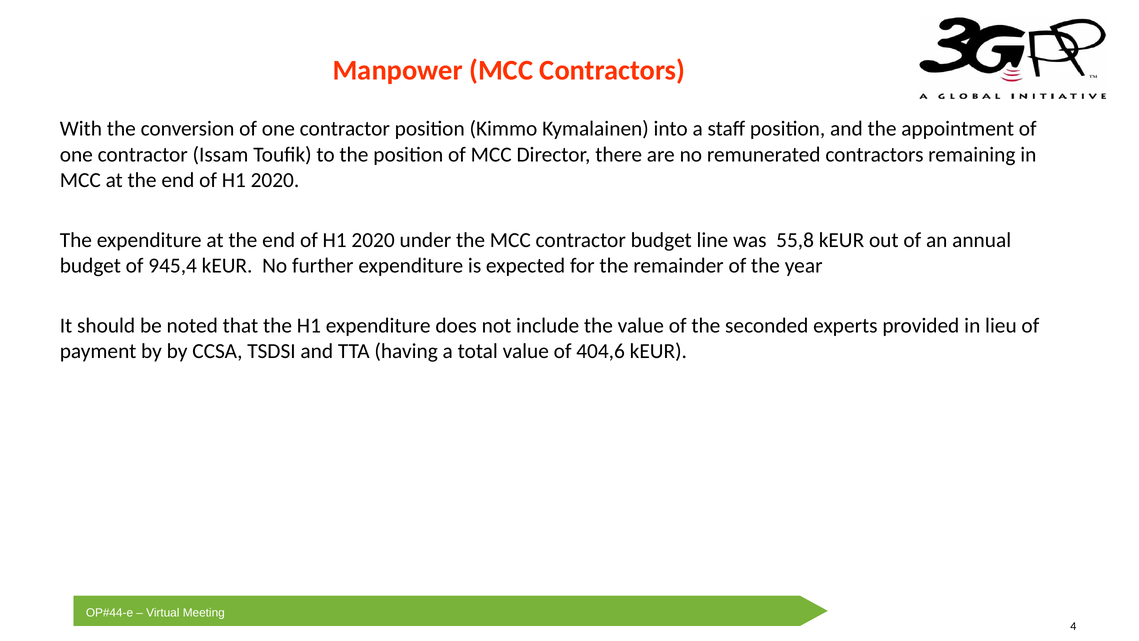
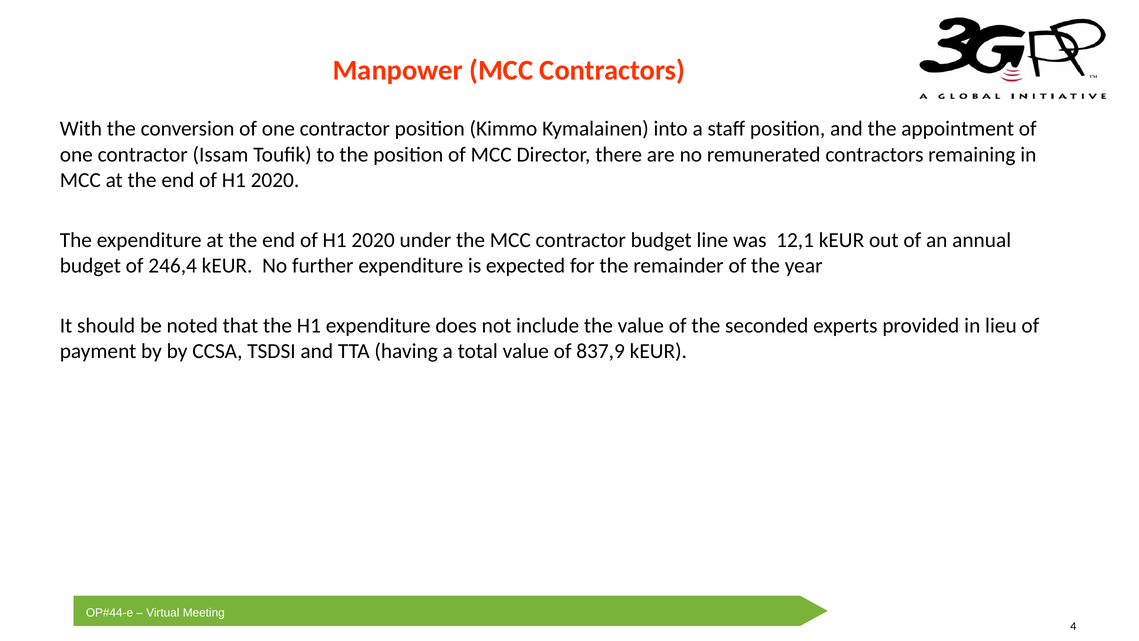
55,8: 55,8 -> 12,1
945,4: 945,4 -> 246,4
404,6: 404,6 -> 837,9
